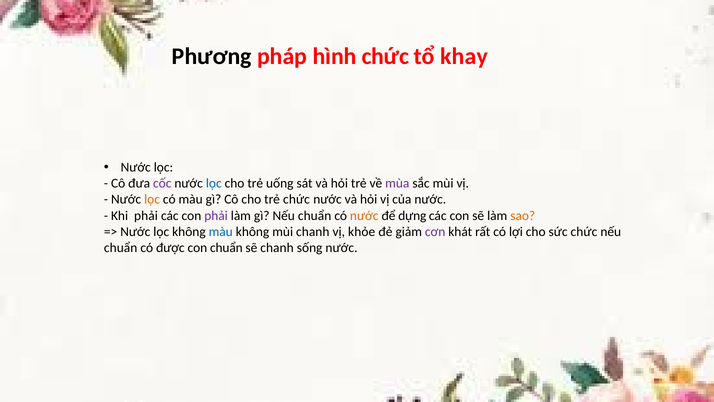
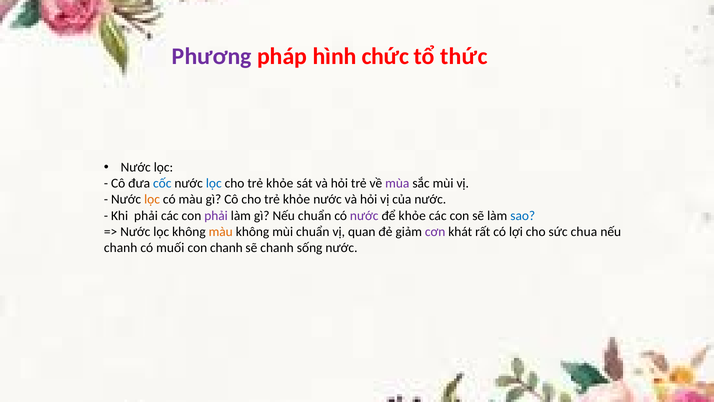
Phương colour: black -> purple
khay: khay -> thức
cốc colour: purple -> blue
uống at (280, 183): uống -> khỏe
Cô cho trẻ chức: chức -> khỏe
nước at (364, 215) colour: orange -> purple
để dựng: dựng -> khỏe
sao colour: orange -> blue
màu at (221, 231) colour: blue -> orange
mùi chanh: chanh -> chuẩn
khỏe: khỏe -> quan
sức chức: chức -> chua
chuẩn at (121, 248): chuẩn -> chanh
được: được -> muối
con chuẩn: chuẩn -> chanh
